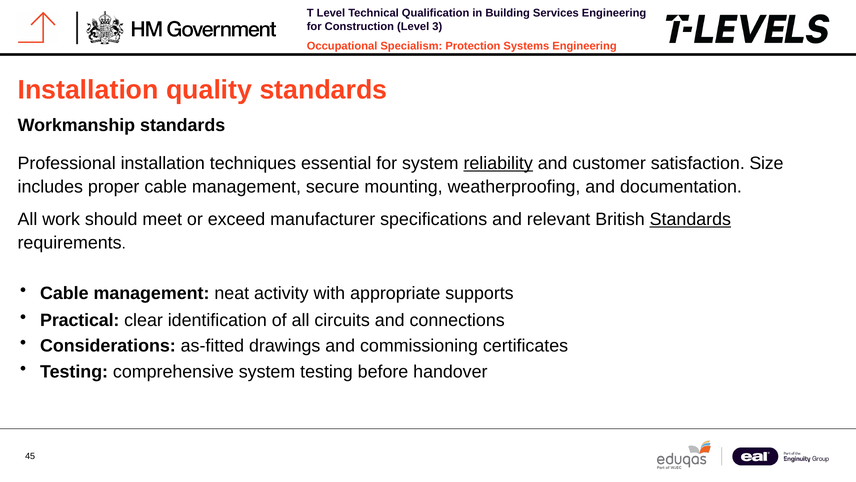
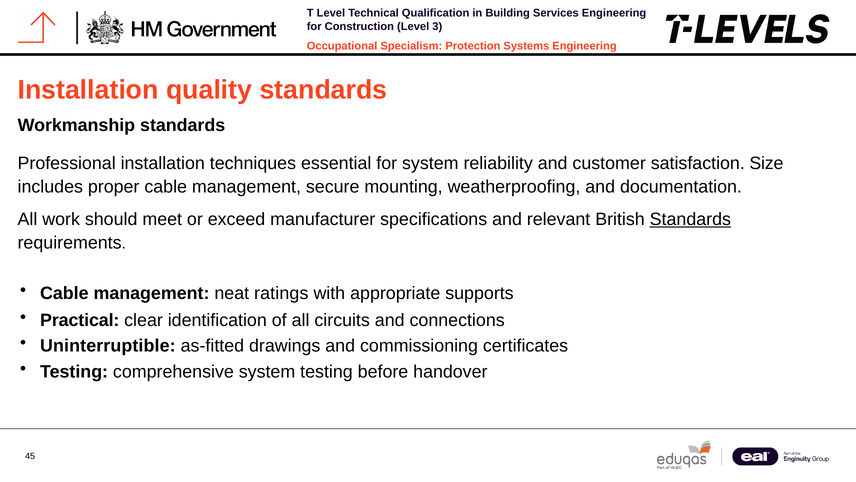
reliability underline: present -> none
activity: activity -> ratings
Considerations: Considerations -> Uninterruptible
